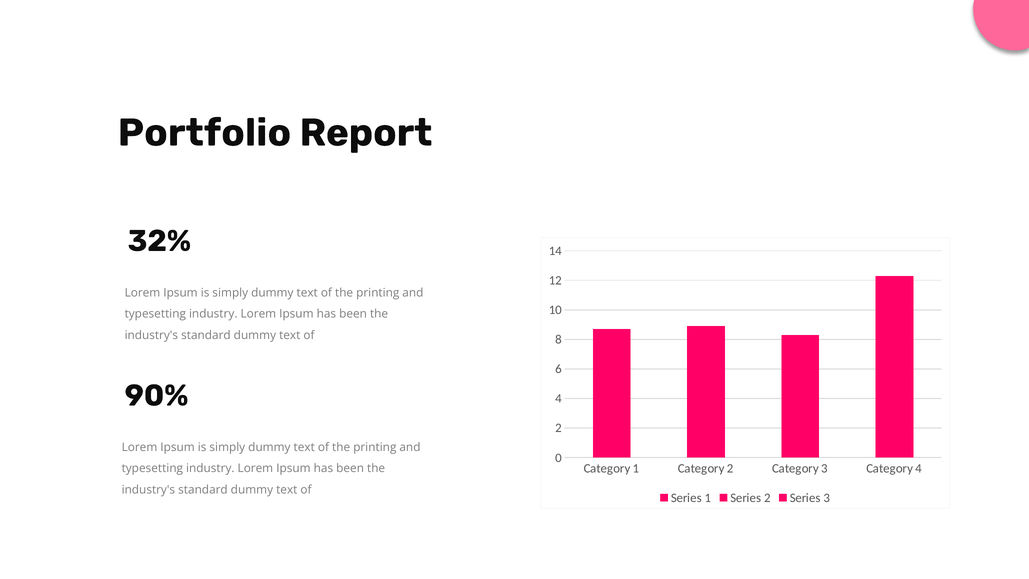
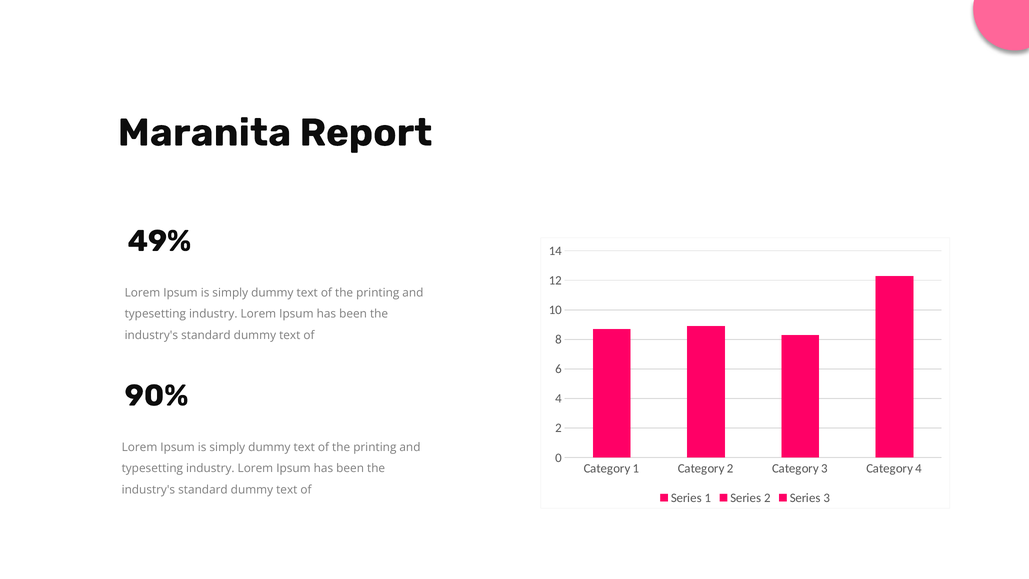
Portfolio: Portfolio -> Maranita
32%: 32% -> 49%
